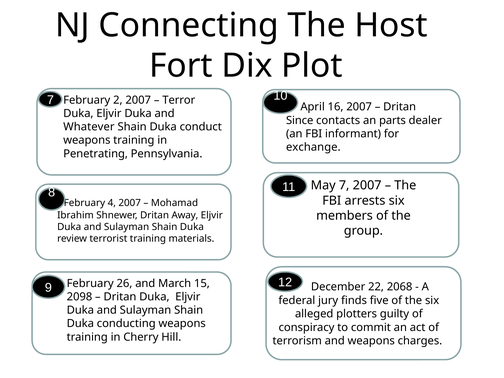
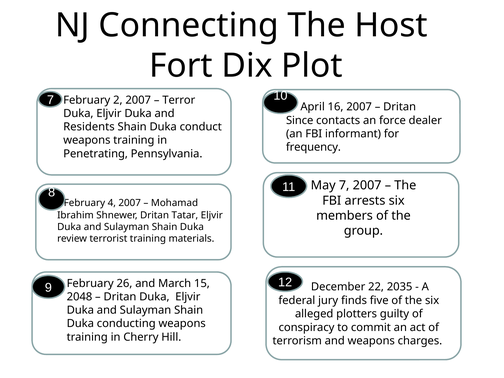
parts: parts -> force
Whatever: Whatever -> Residents
exchange: exchange -> frequency
Away: Away -> Tatar
2068: 2068 -> 2035
2098: 2098 -> 2048
